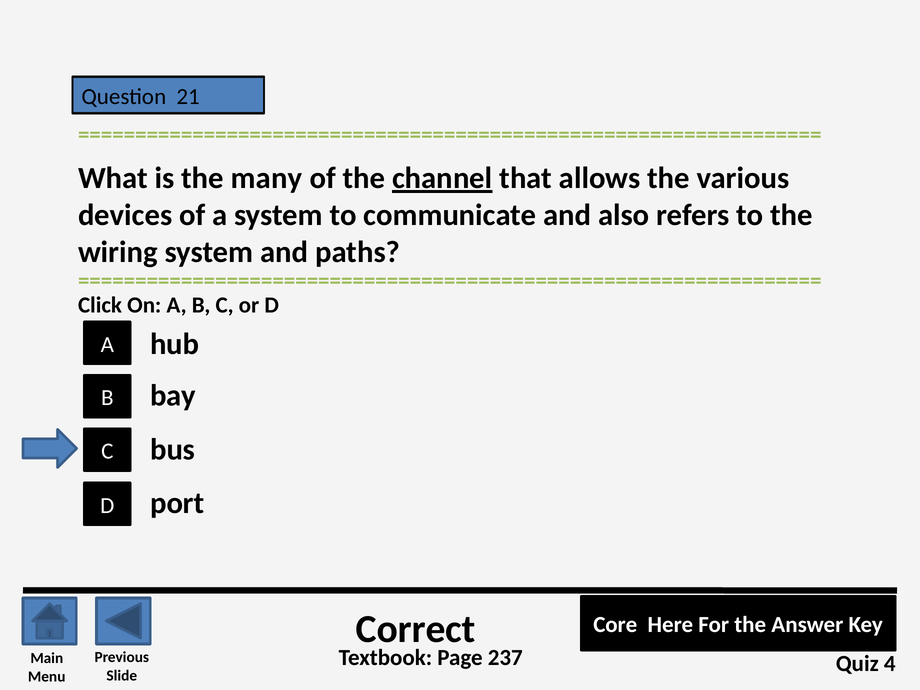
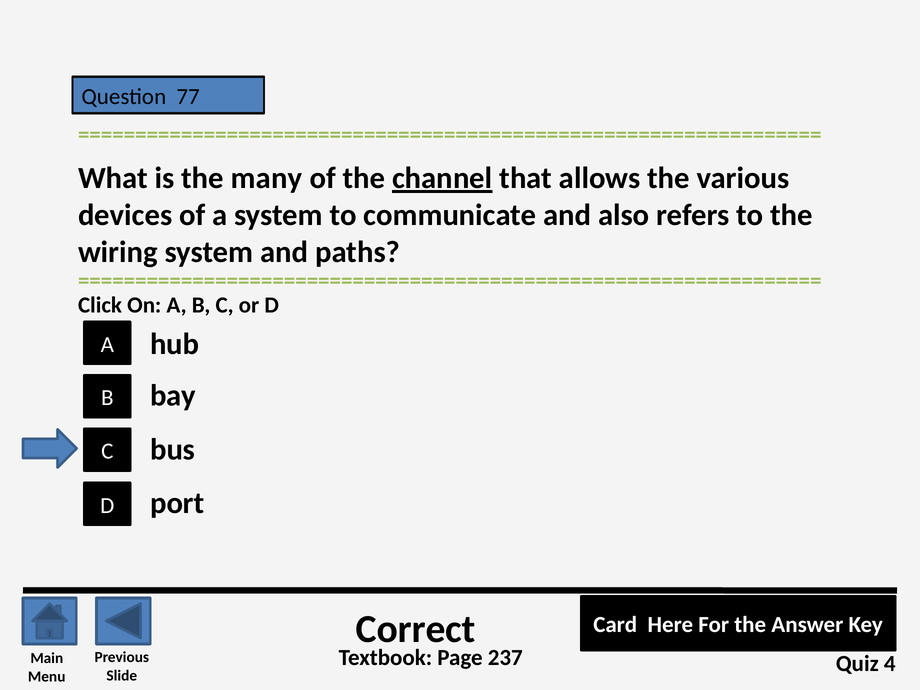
21: 21 -> 77
Core: Core -> Card
